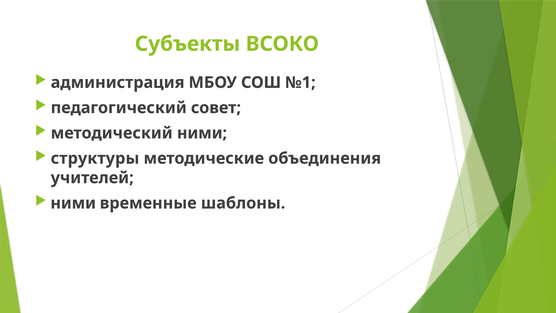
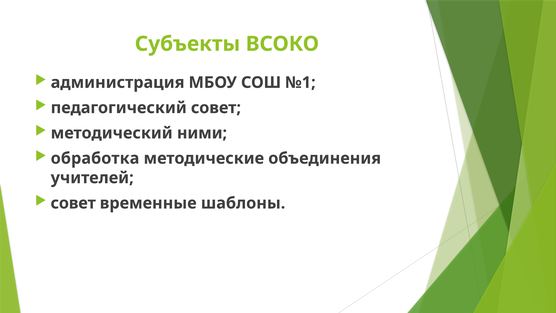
структуры: структуры -> обработка
ними at (73, 203): ними -> совет
